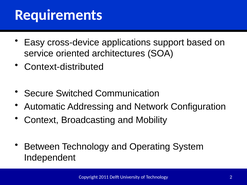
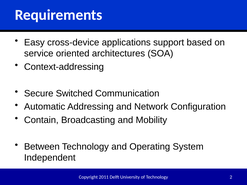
Context-distributed: Context-distributed -> Context-addressing
Context: Context -> Contain
